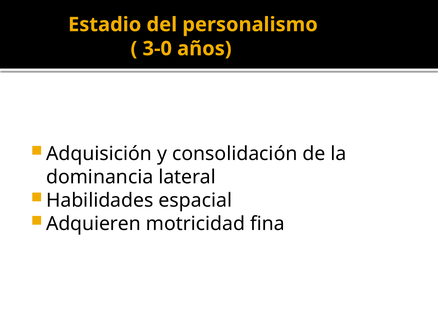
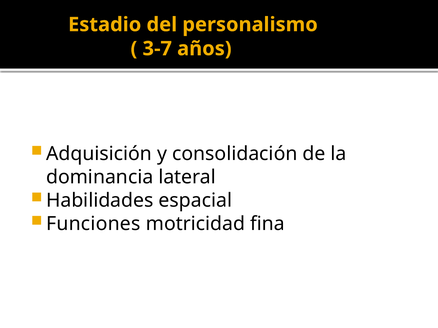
3-0: 3-0 -> 3-7
Adquieren: Adquieren -> Funciones
